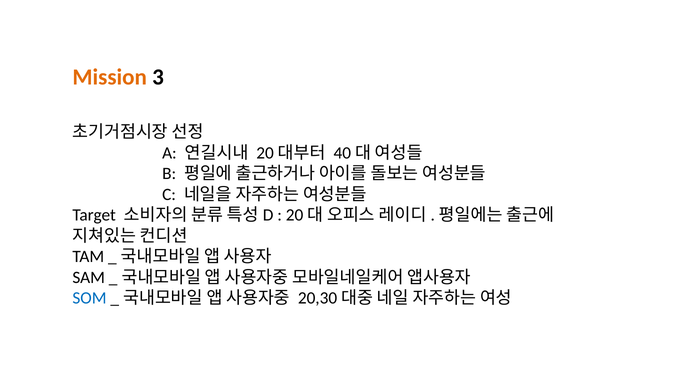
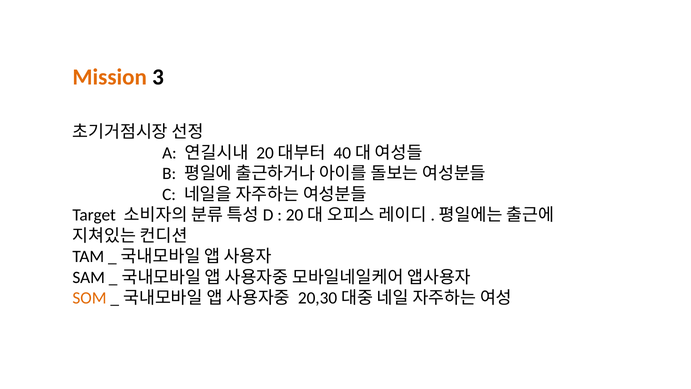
SOM colour: blue -> orange
